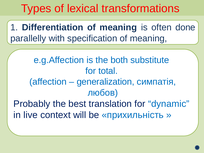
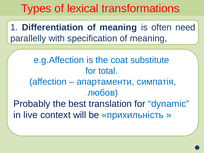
done: done -> need
both: both -> coat
generalization: generalization -> апартаменти
